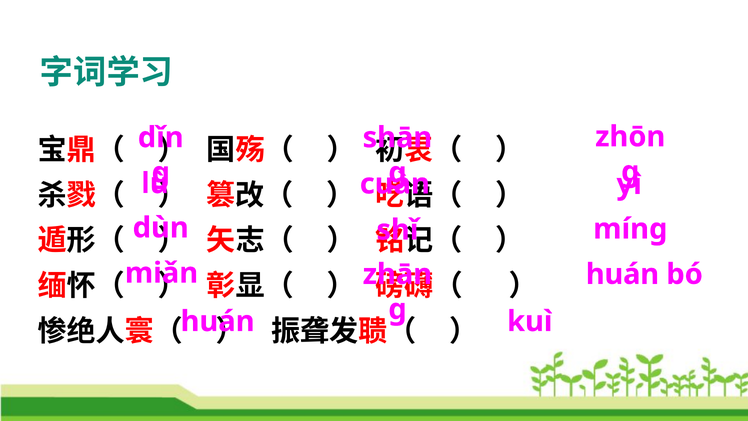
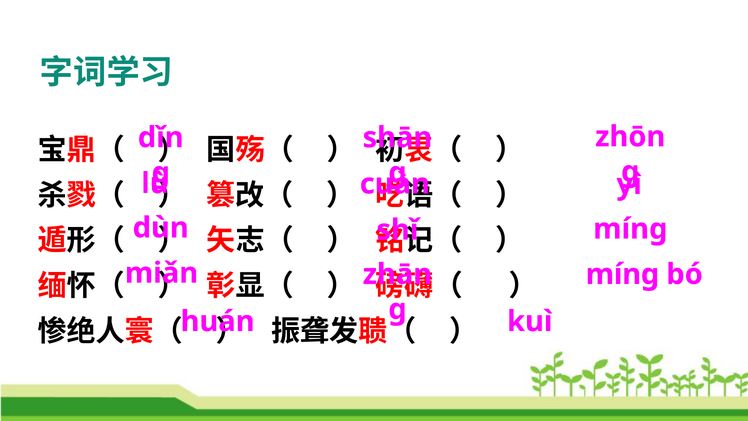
huán at (622, 274): huán -> mínɡ
